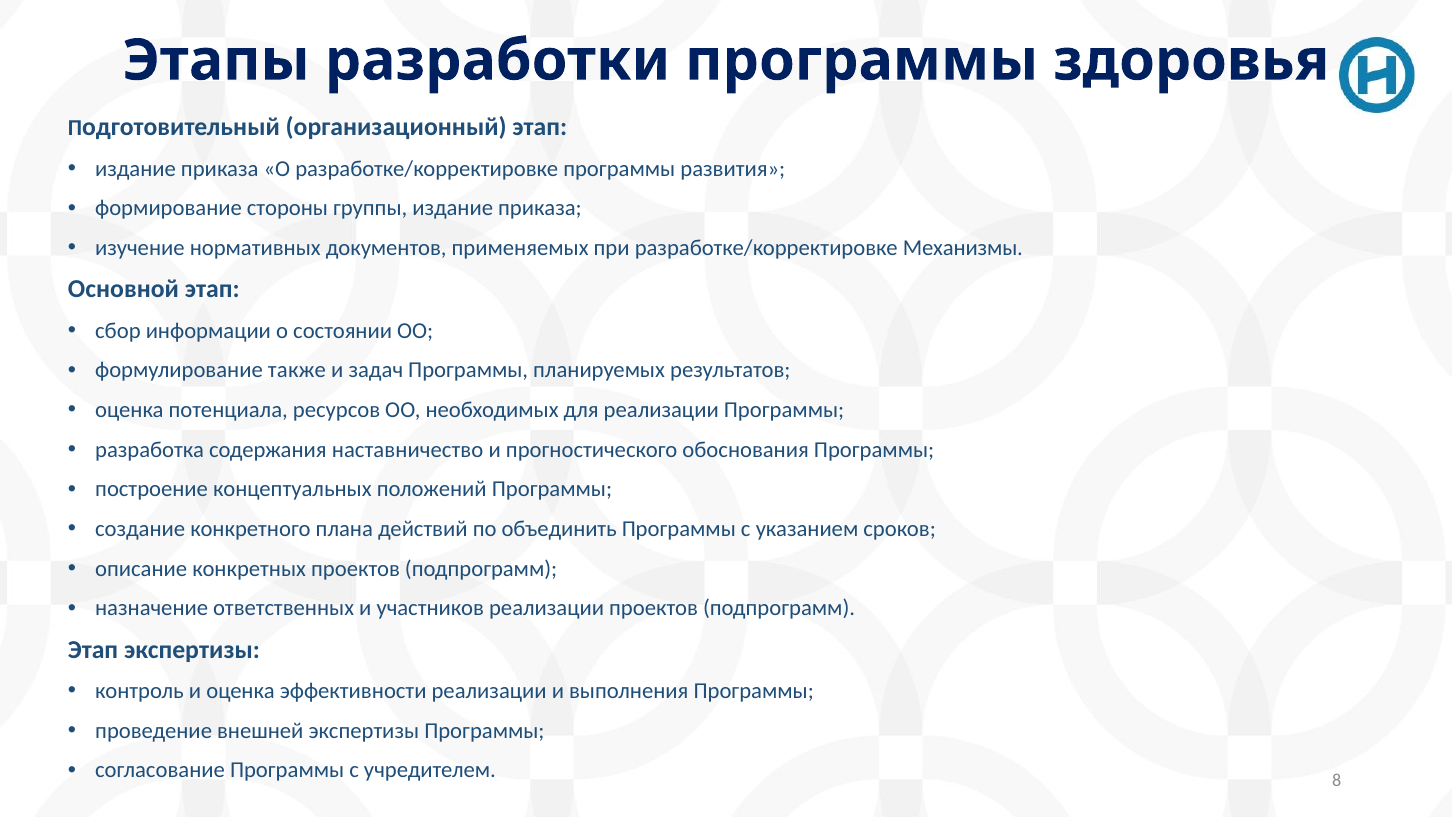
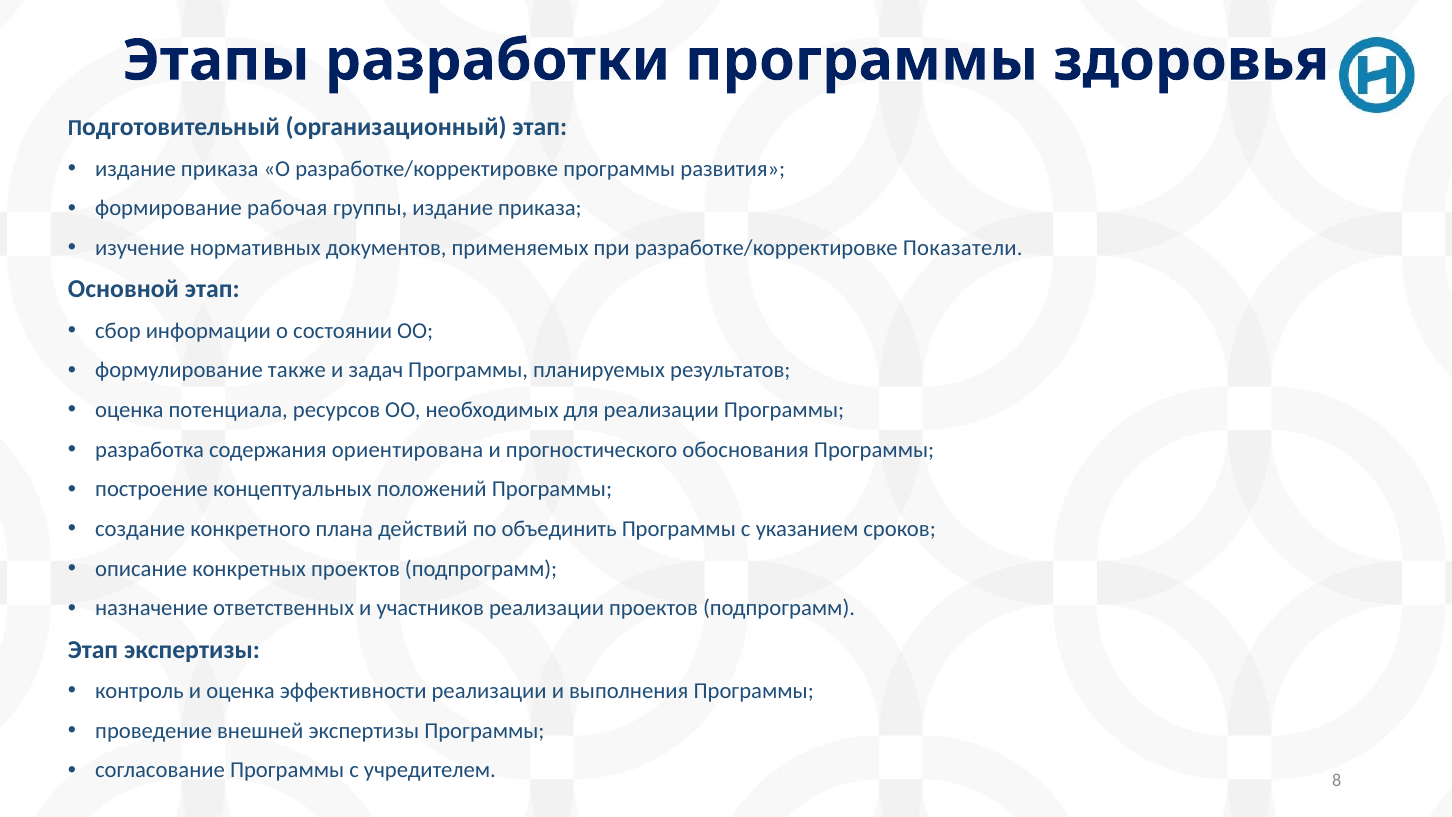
стороны: стороны -> рабочая
Механизмы: Механизмы -> Показатели
наставничество: наставничество -> ориентирована
